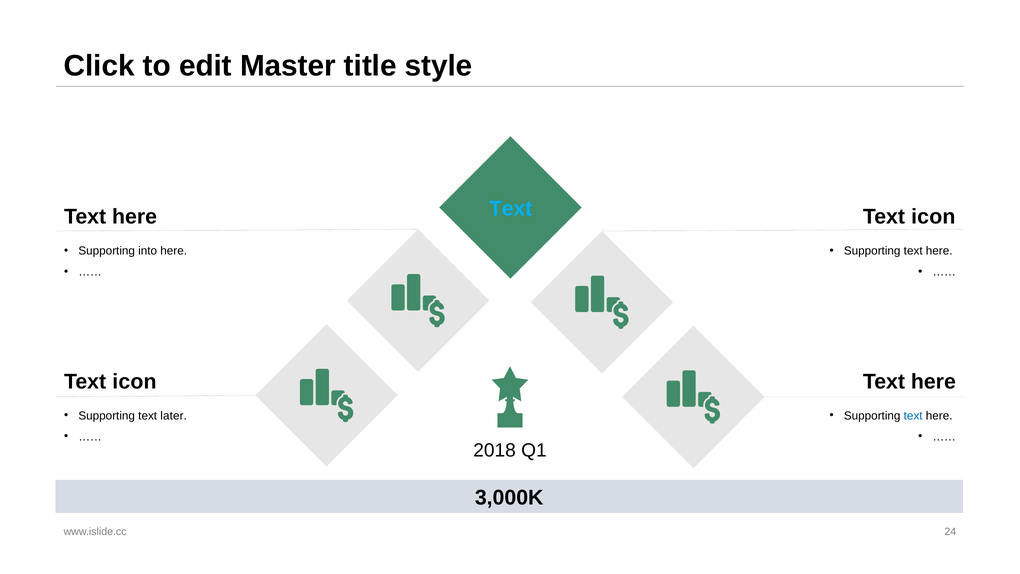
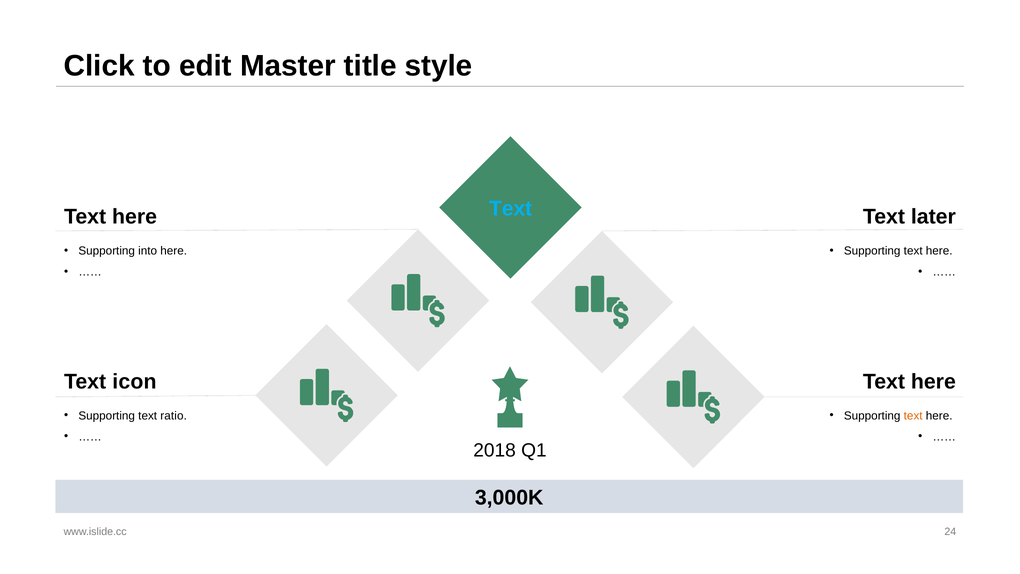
icon at (933, 217): icon -> later
later: later -> ratio
text at (913, 416) colour: blue -> orange
